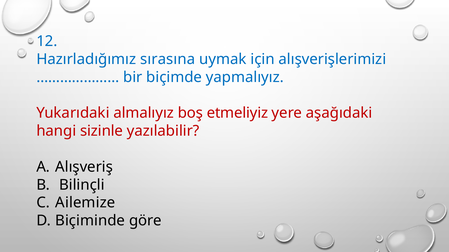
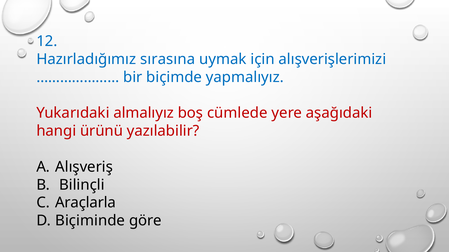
etmeliyiz: etmeliyiz -> cümlede
sizinle: sizinle -> ürünü
Ailemize: Ailemize -> Araçlarla
